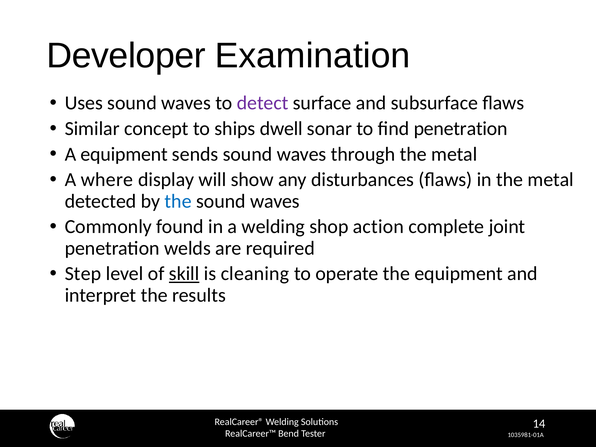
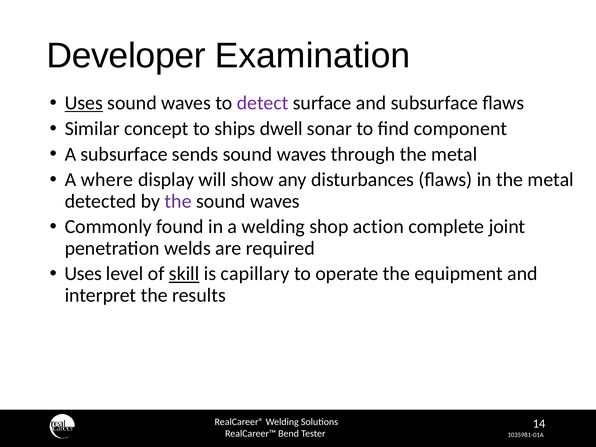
Uses at (84, 103) underline: none -> present
find penetration: penetration -> component
A equipment: equipment -> subsurface
the at (178, 201) colour: blue -> purple
Step at (83, 274): Step -> Uses
cleaning: cleaning -> capillary
